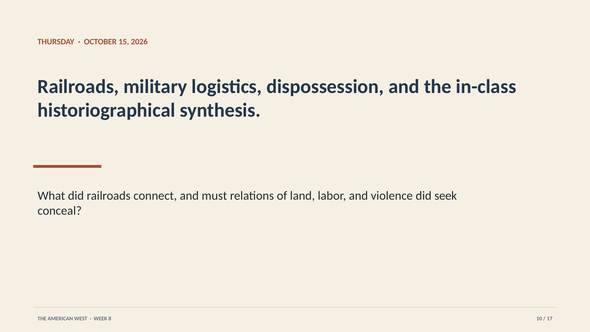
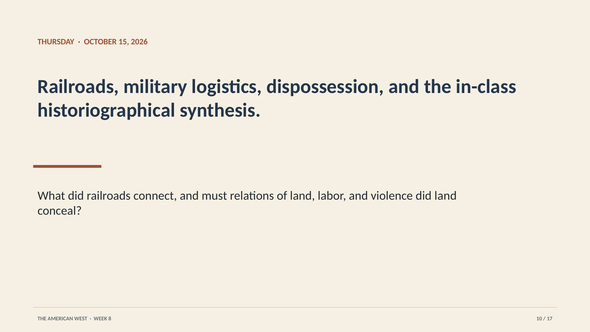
did seek: seek -> land
